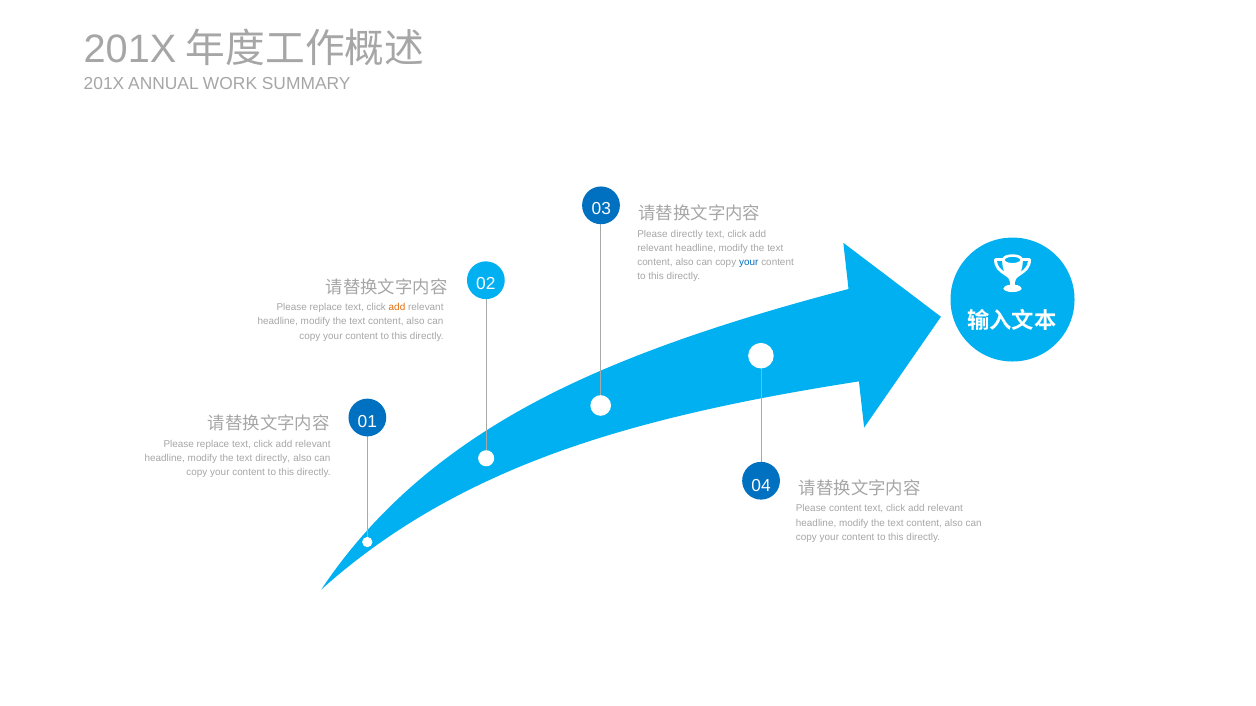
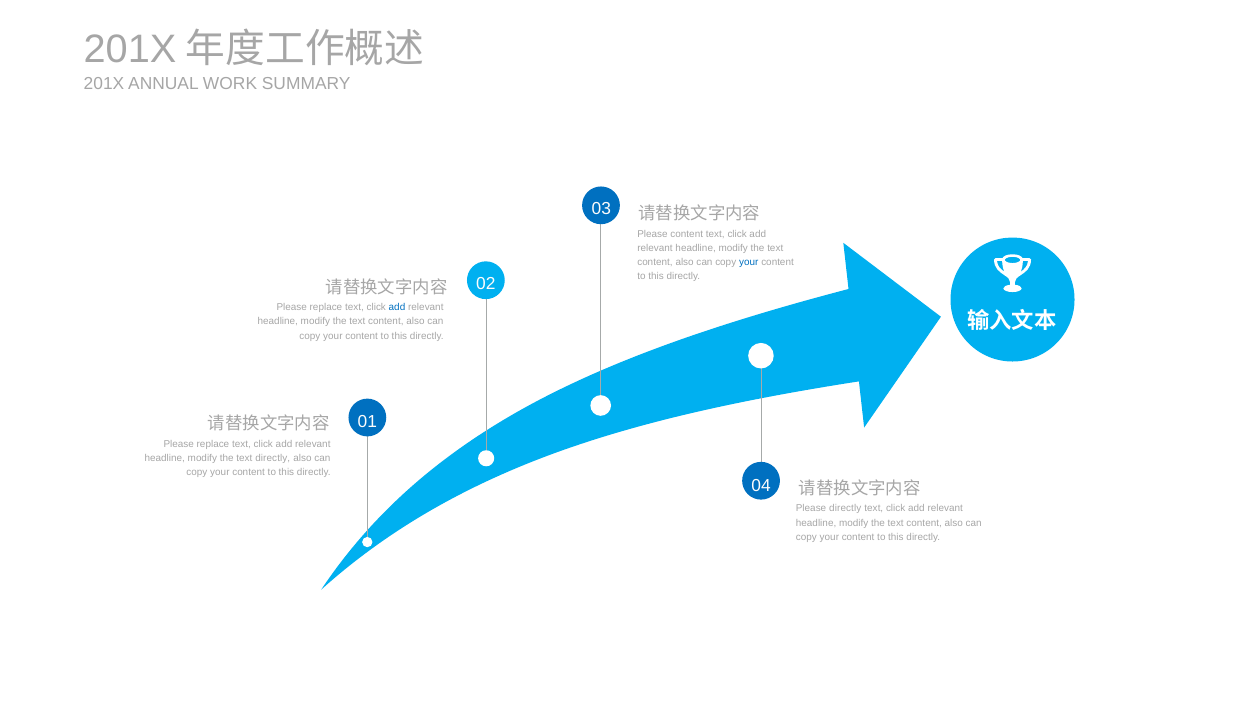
Please directly: directly -> content
add at (397, 308) colour: orange -> blue
Please content: content -> directly
